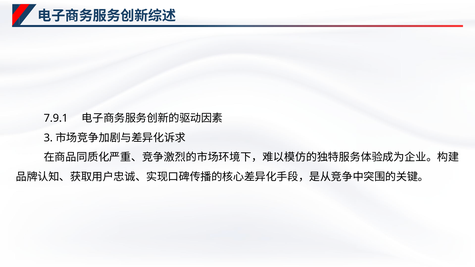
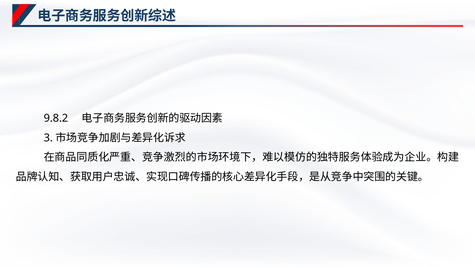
7.9.1: 7.9.1 -> 9.8.2
